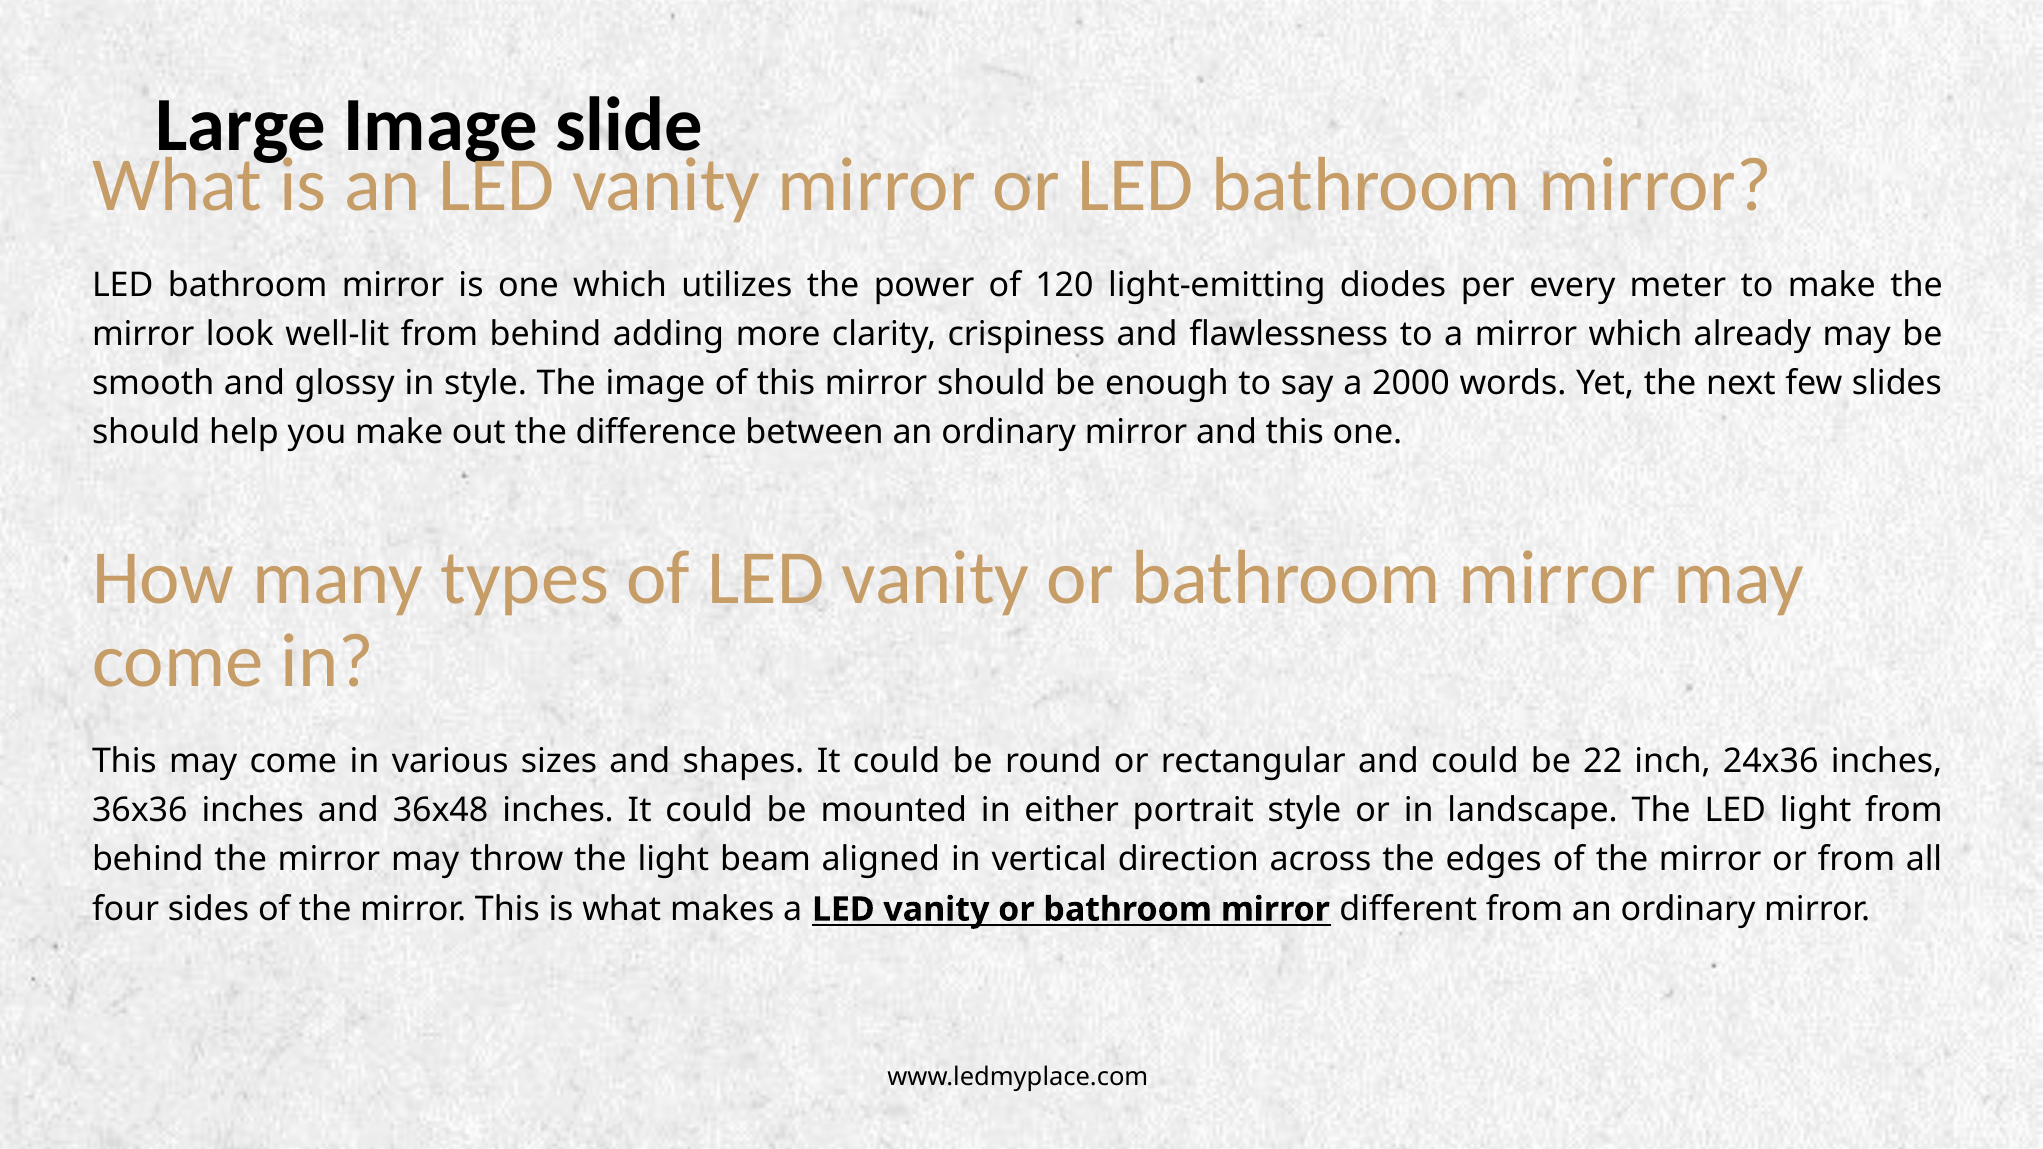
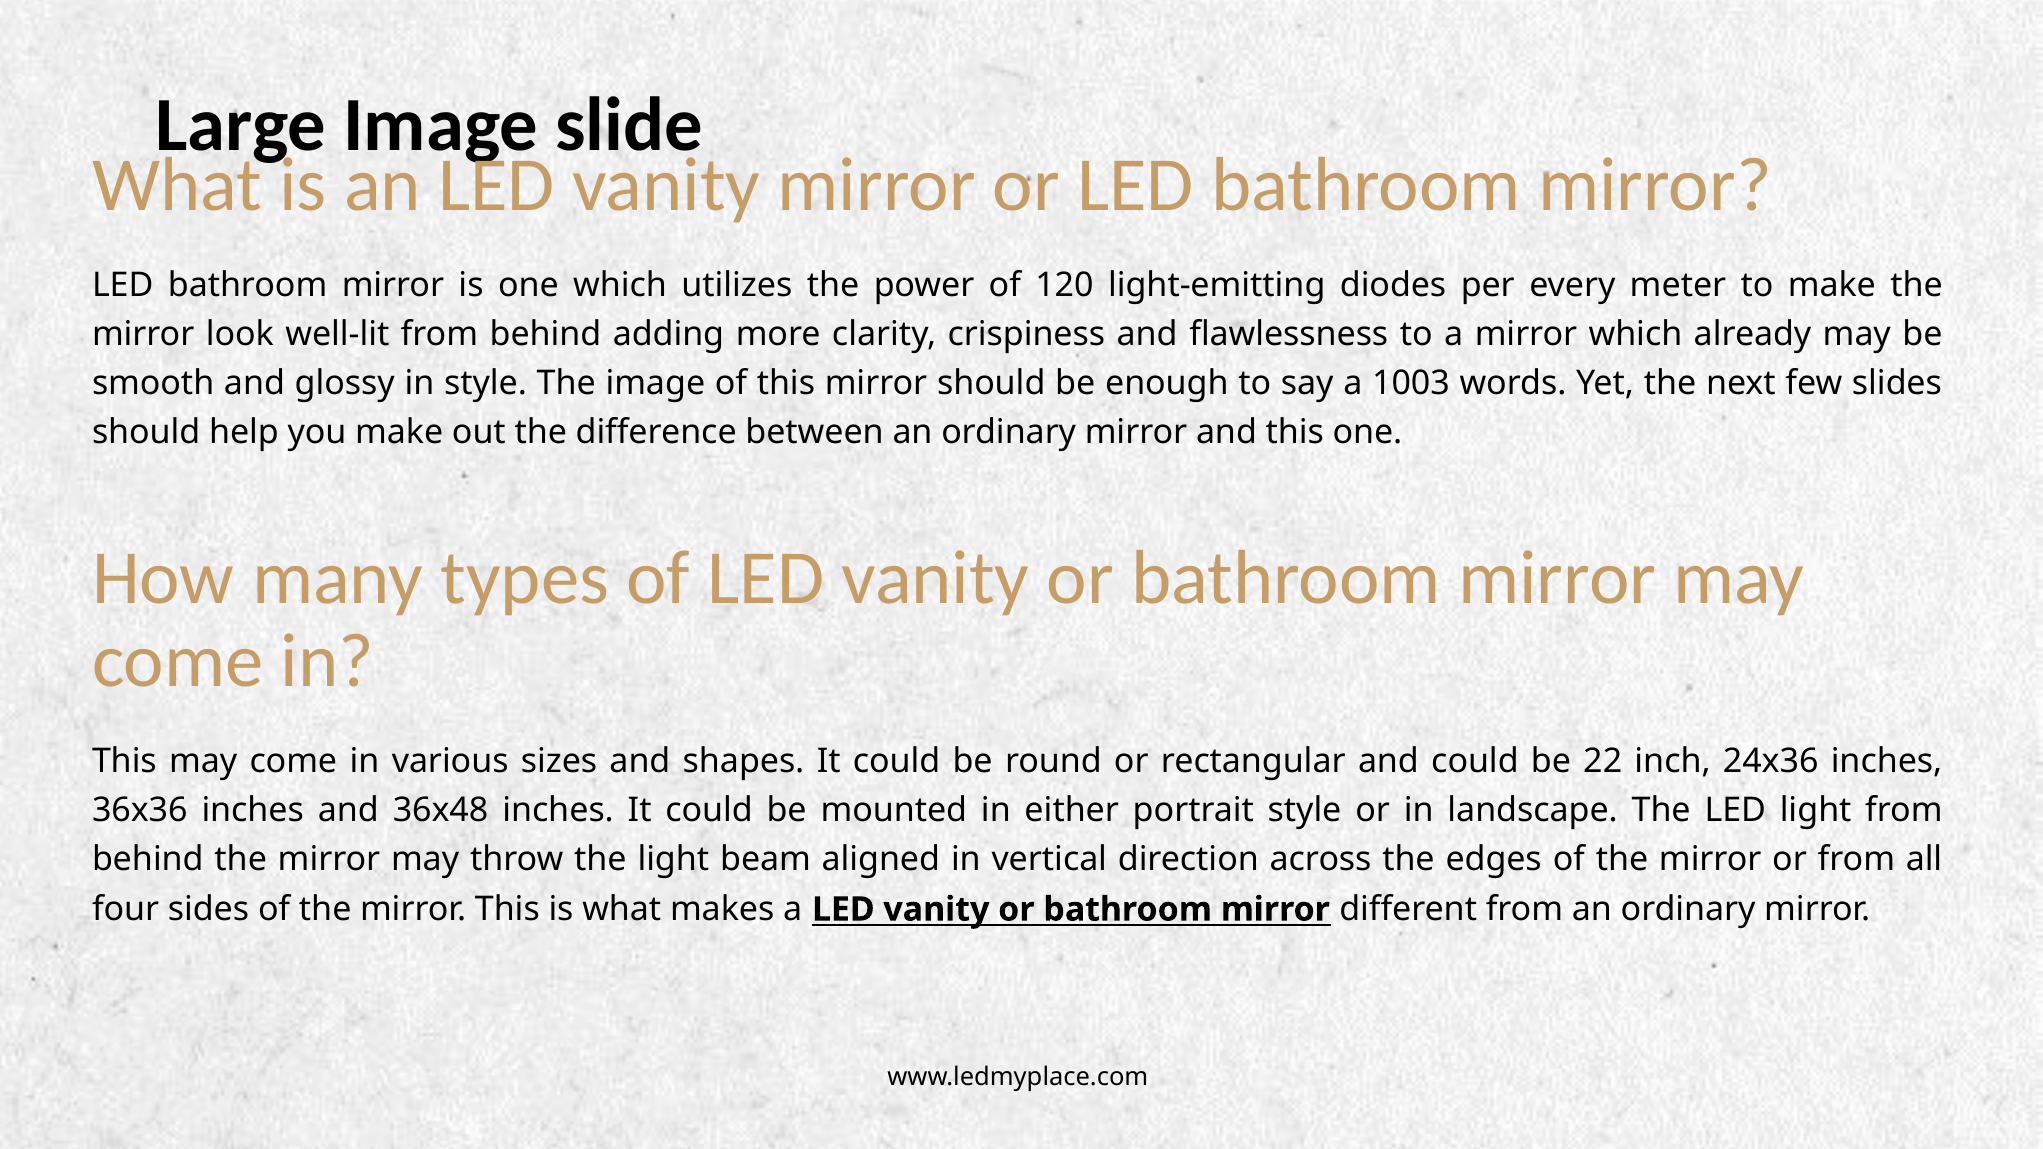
2000: 2000 -> 1003
